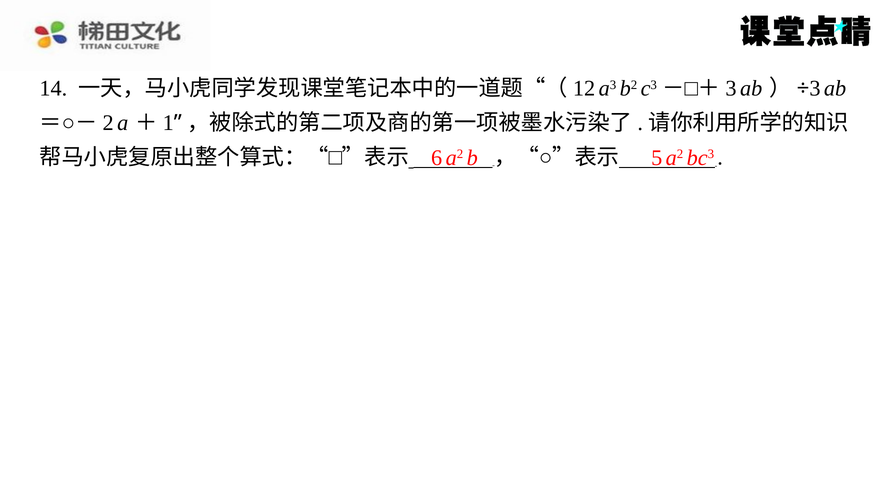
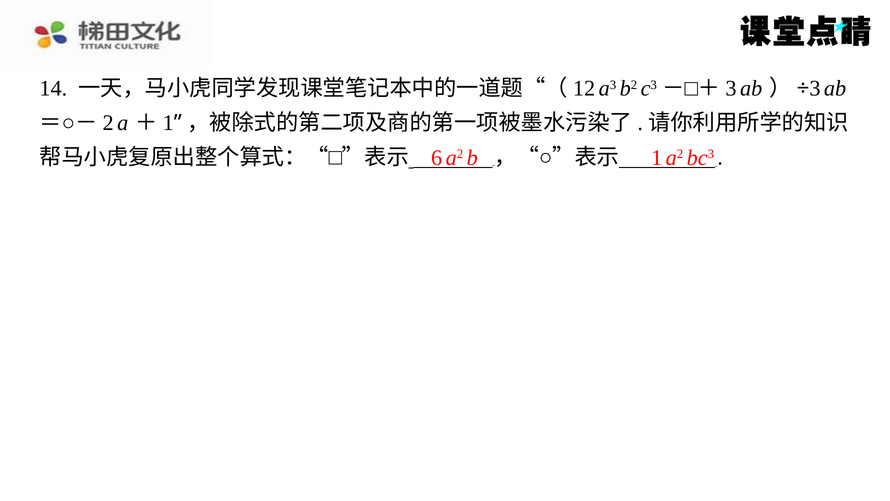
5: 5 -> 1
